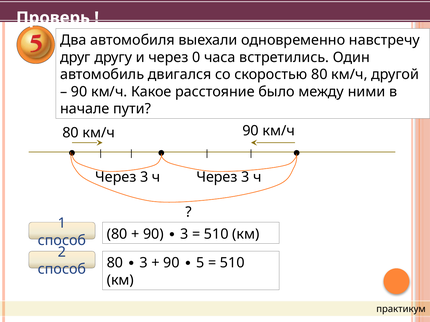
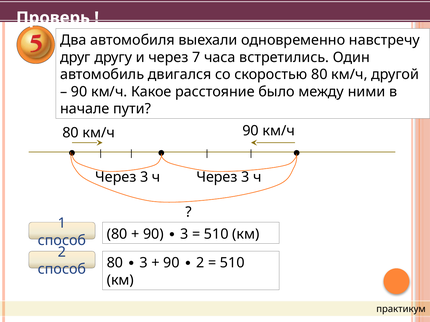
0: 0 -> 7
90 5: 5 -> 2
